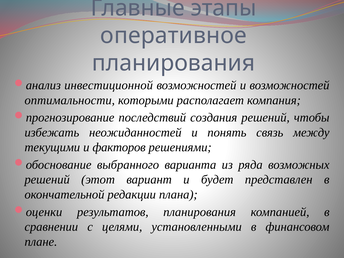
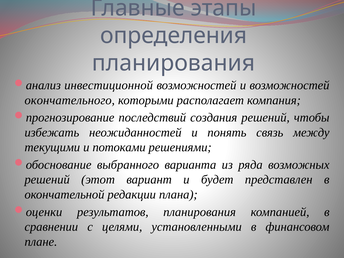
оперативное: оперативное -> определения
оптимальности: оптимальности -> окончательного
факторов: факторов -> потоками
